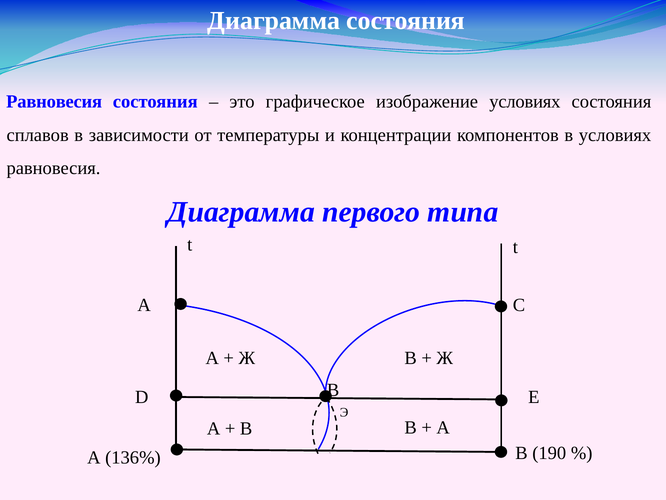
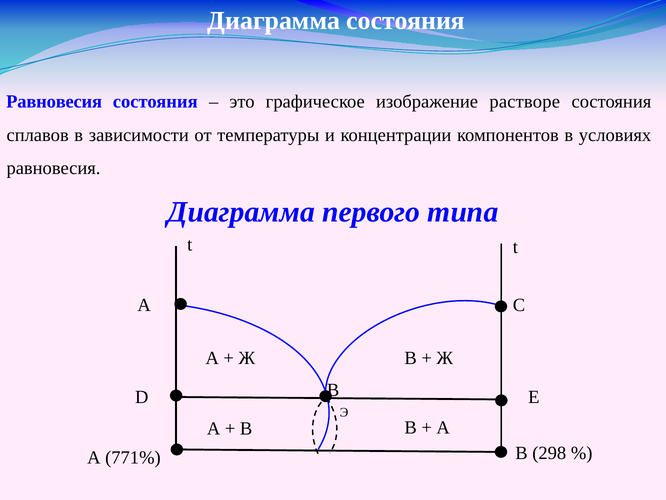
изображение условиях: условиях -> растворе
190: 190 -> 298
136%: 136% -> 771%
